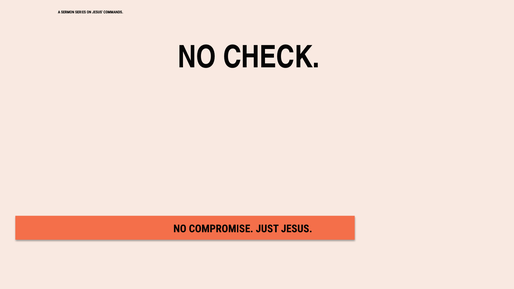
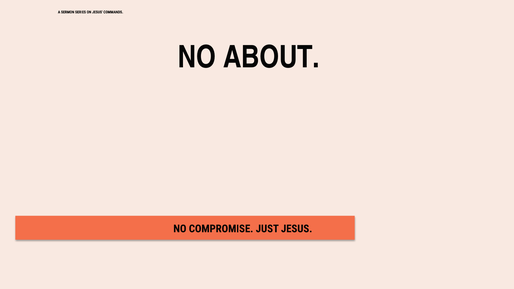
CHECK: CHECK -> ABOUT
